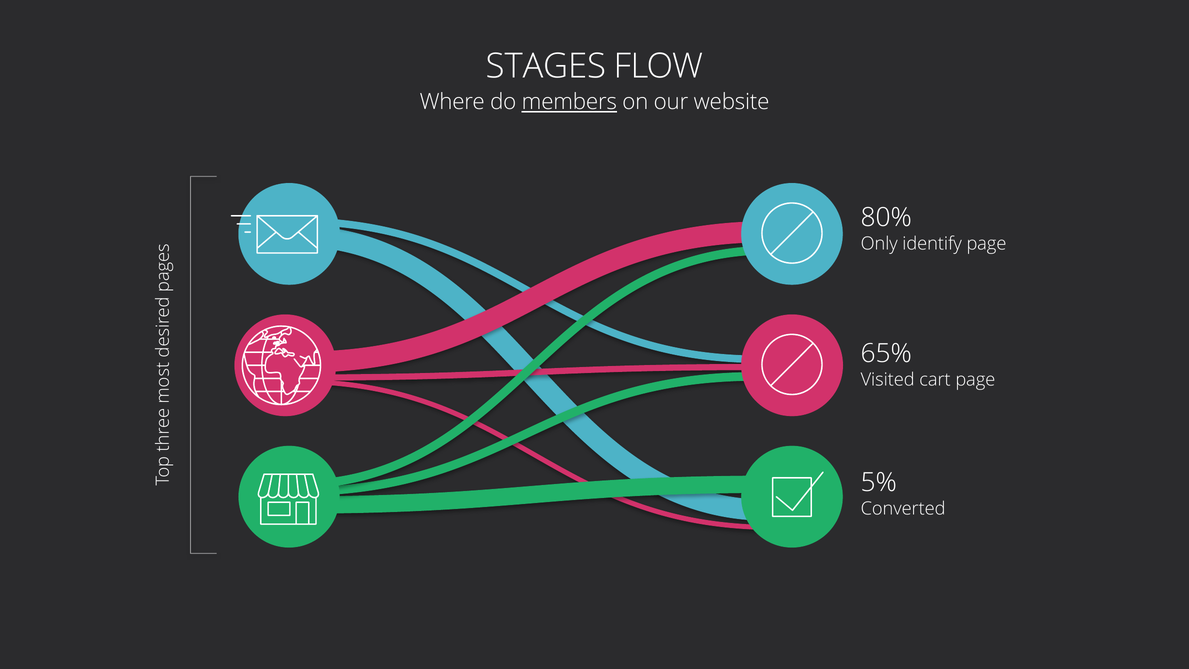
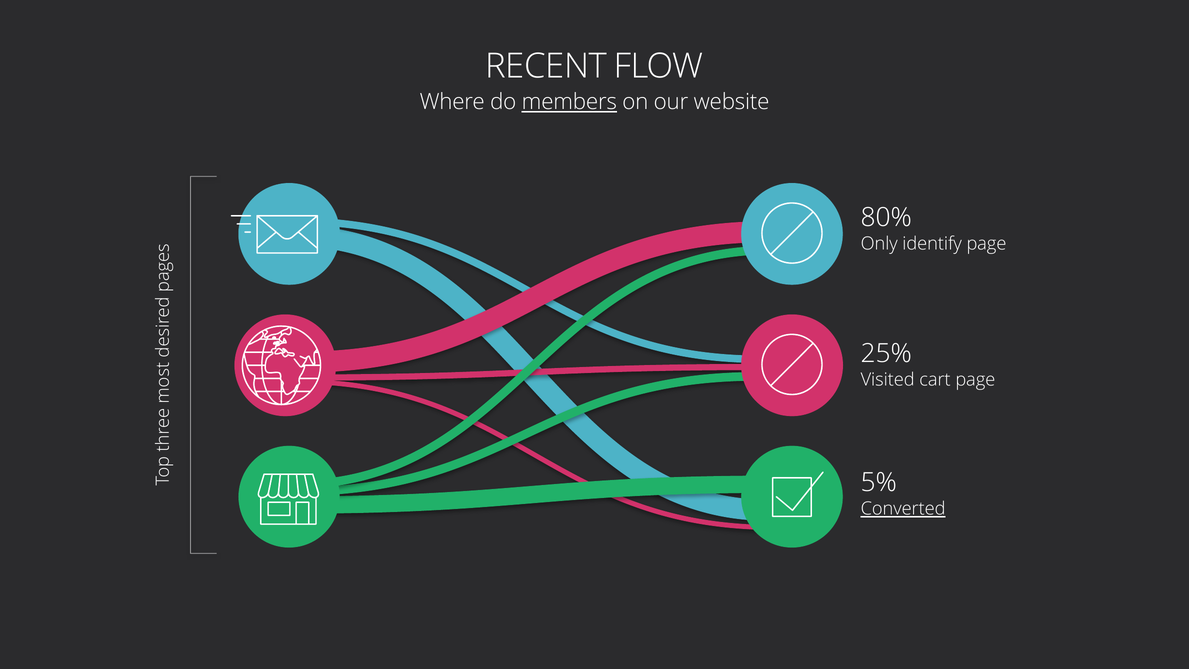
STAGES: STAGES -> RECENT
65%: 65% -> 25%
Converted underline: none -> present
